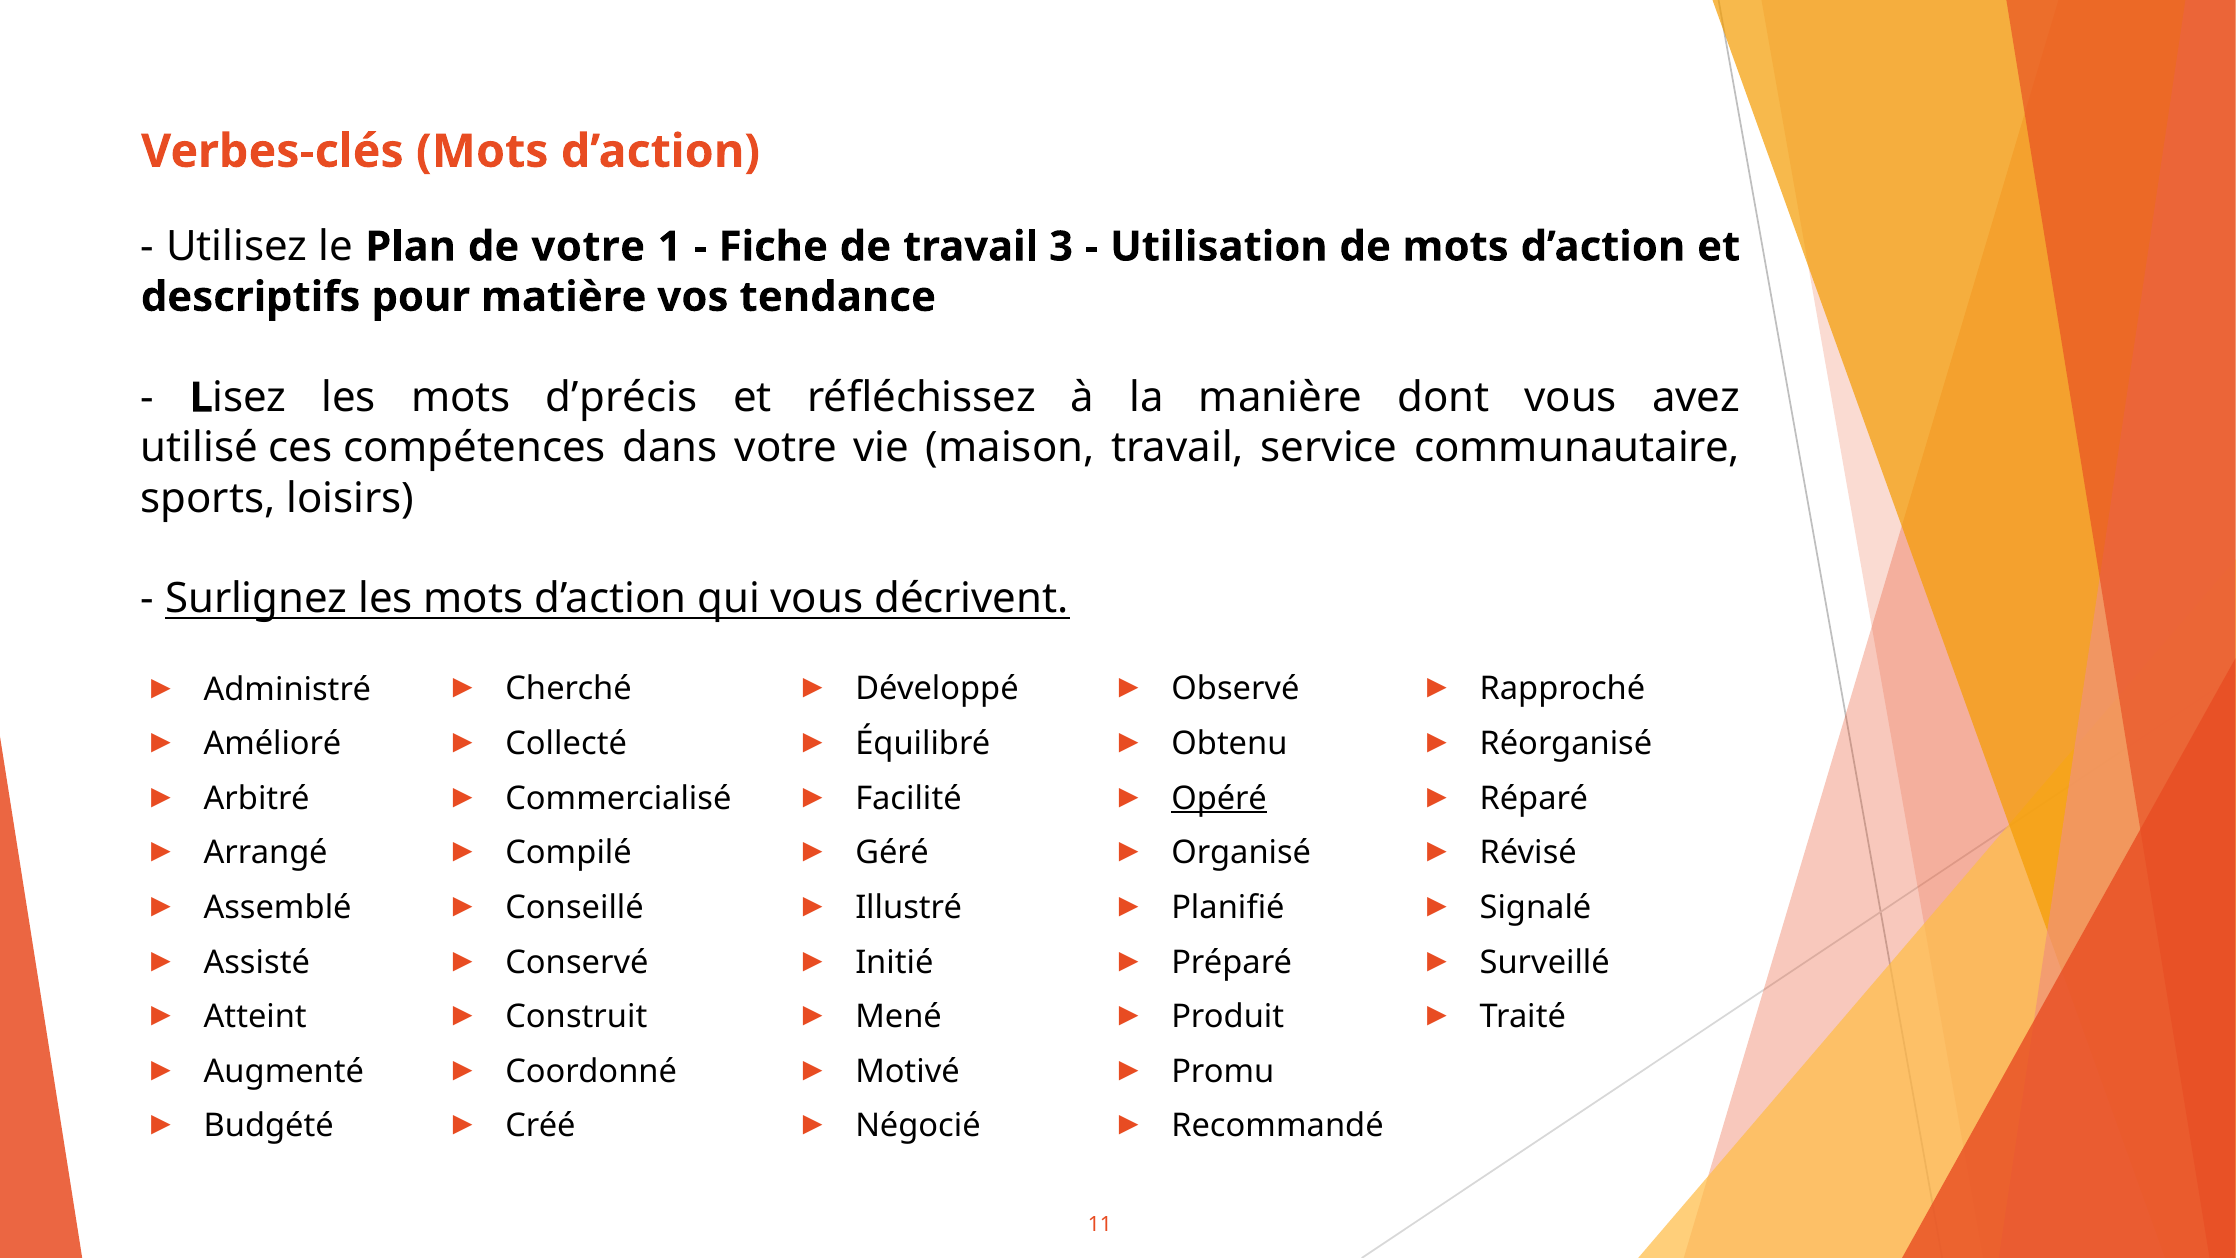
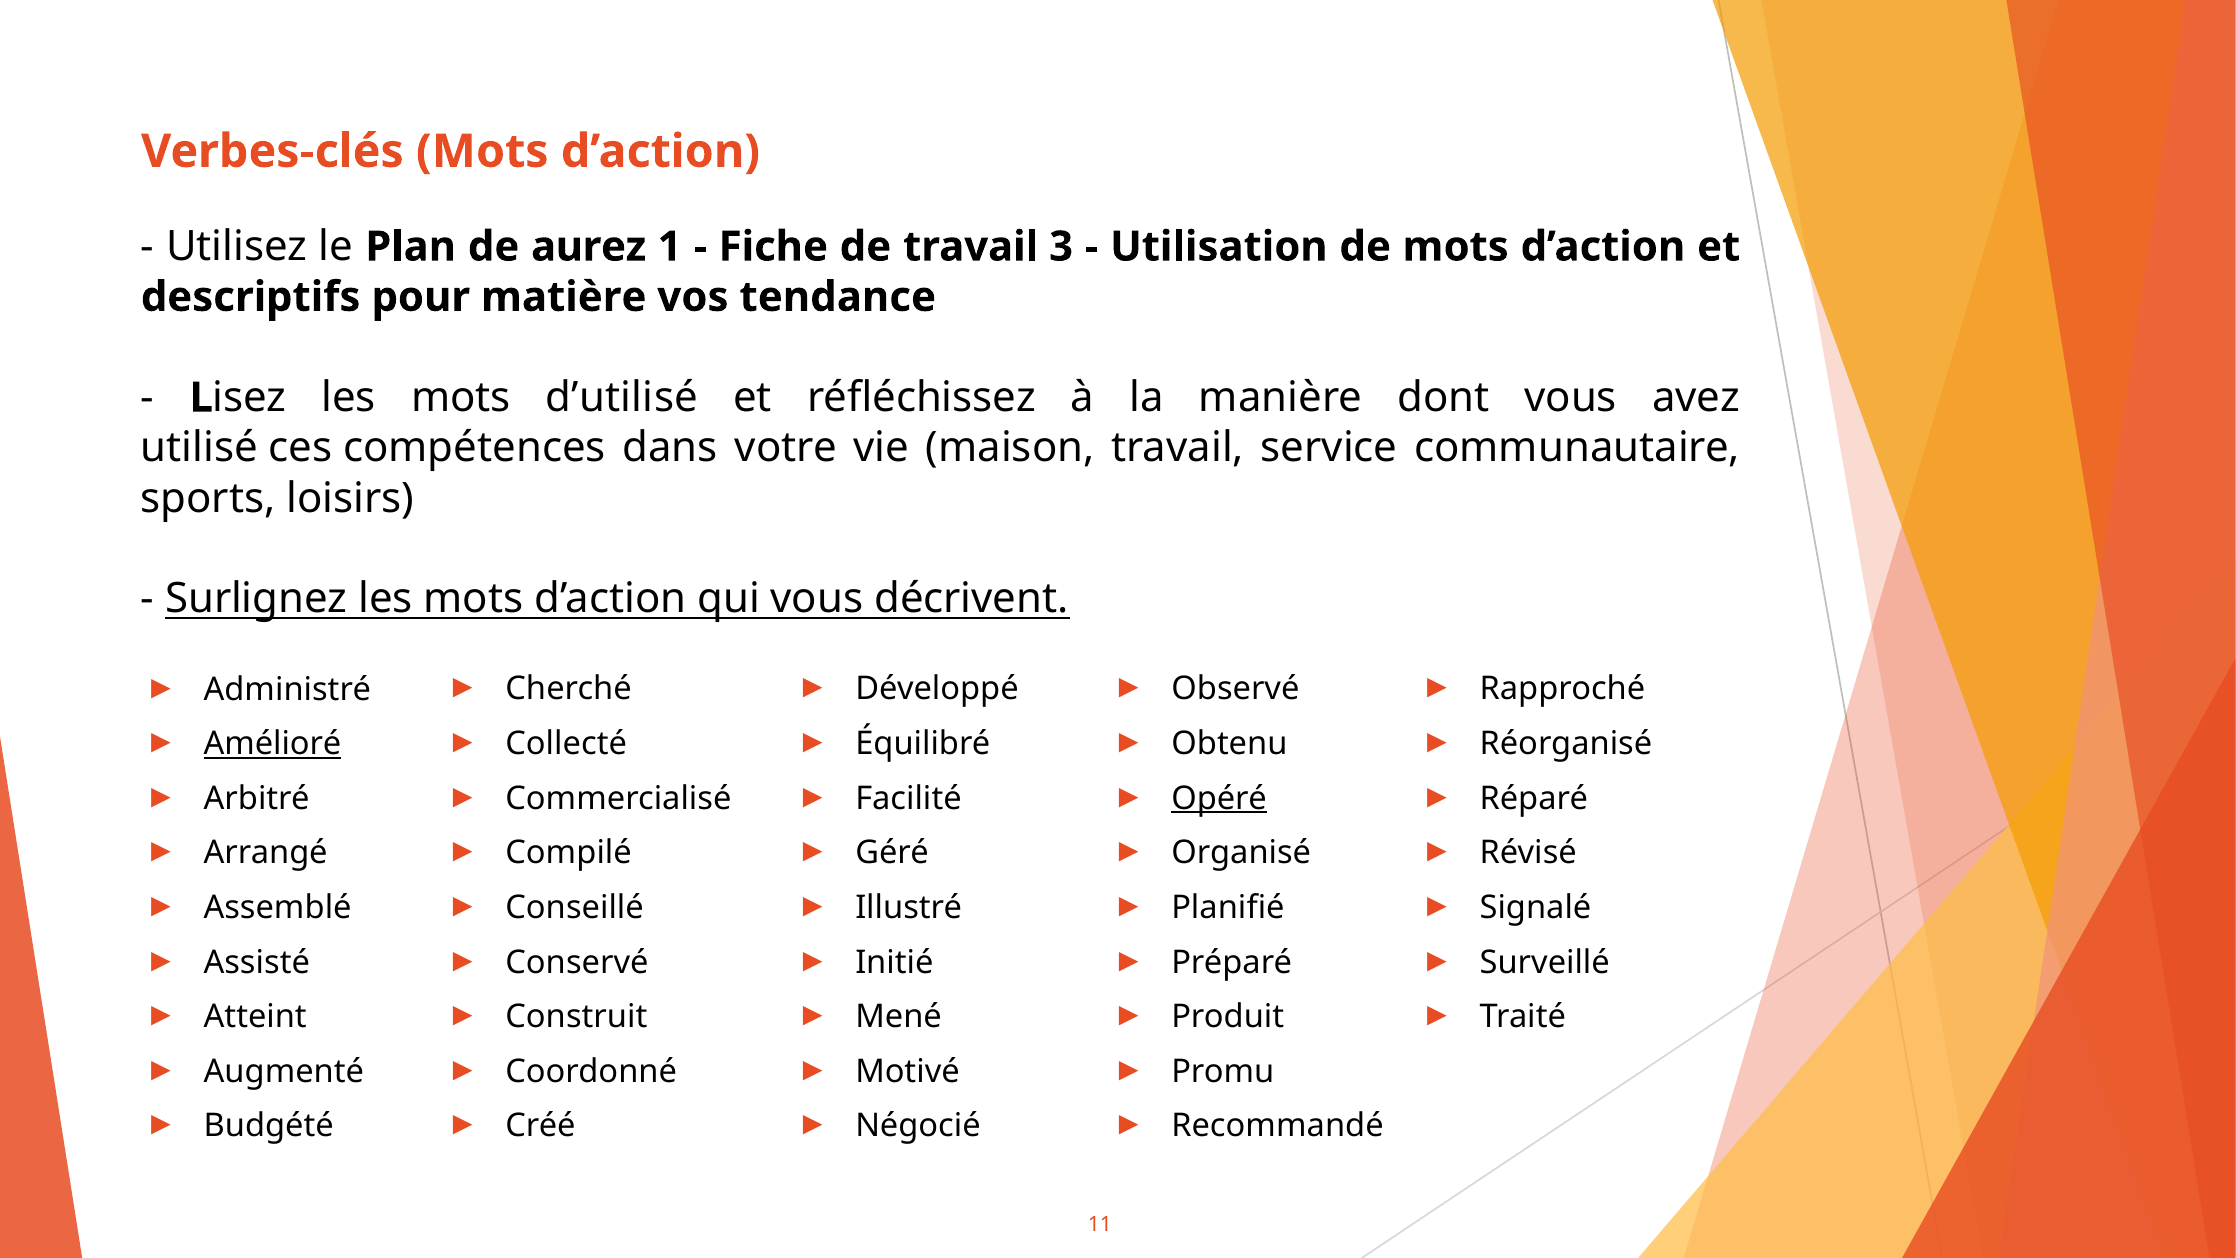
de votre: votre -> aurez
d’précis: d’précis -> d’utilisé
Amélioré underline: none -> present
